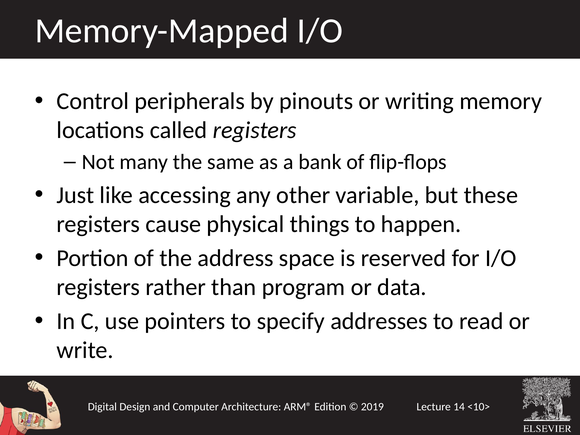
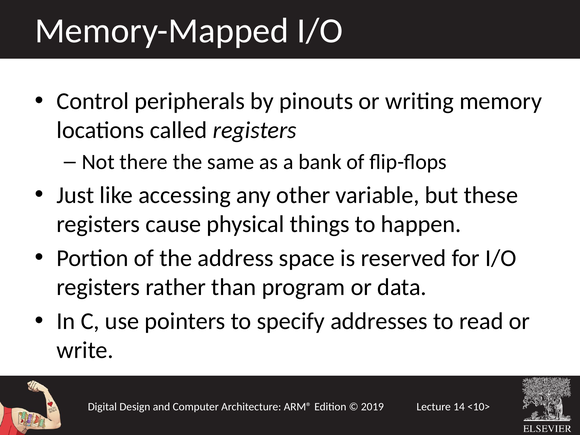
many: many -> there
